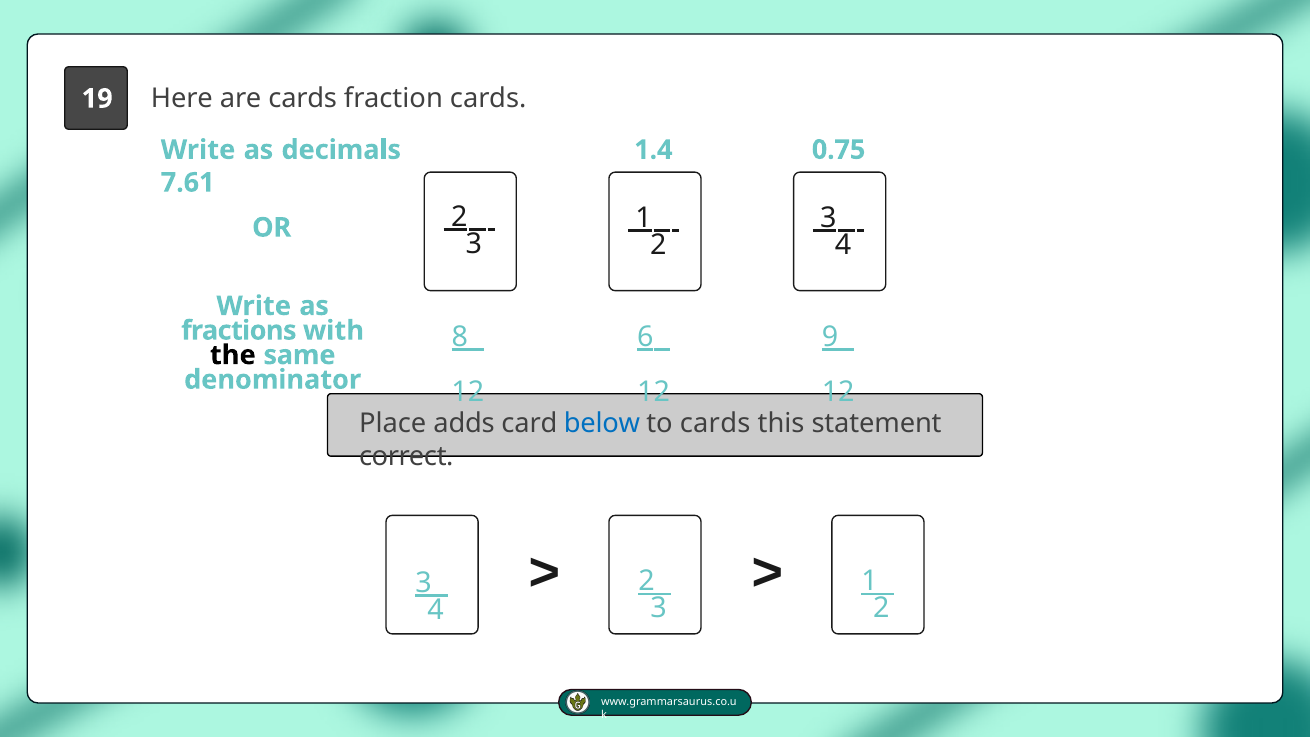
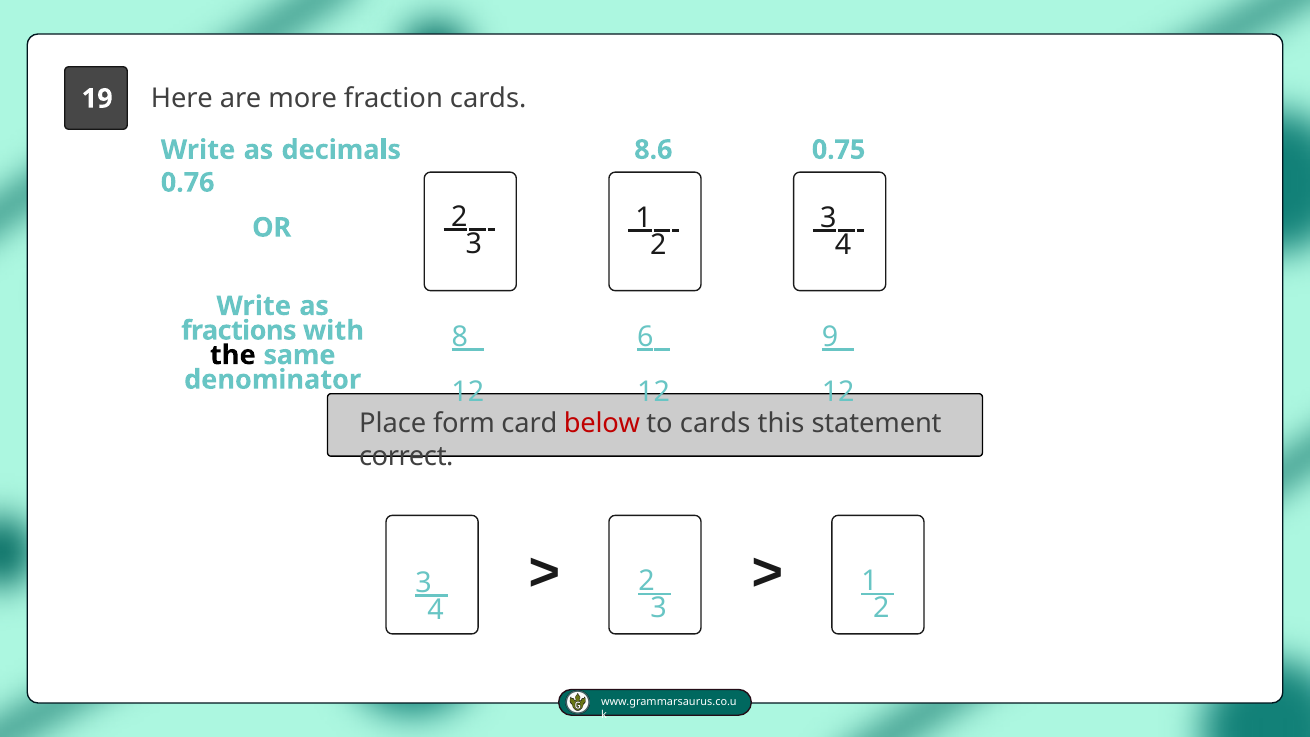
are cards: cards -> more
1.4: 1.4 -> 8.6
7.61: 7.61 -> 0.76
adds: adds -> form
below colour: blue -> red
